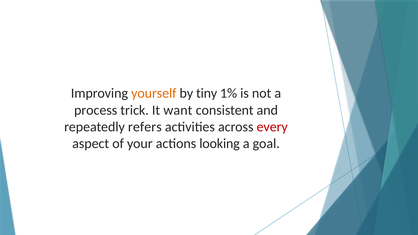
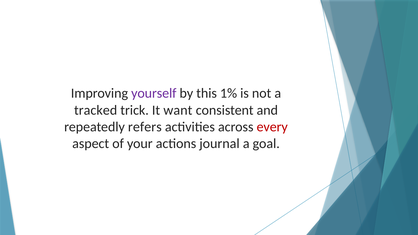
yourself colour: orange -> purple
tiny: tiny -> this
process: process -> tracked
looking: looking -> journal
